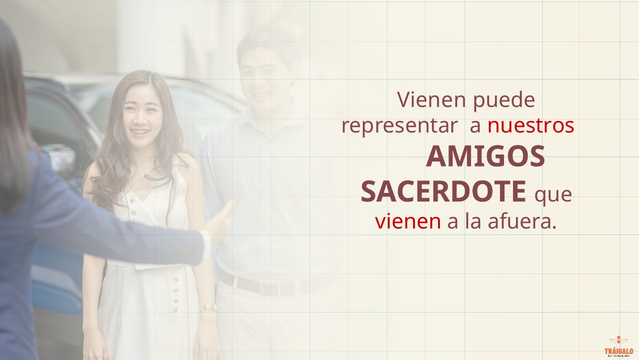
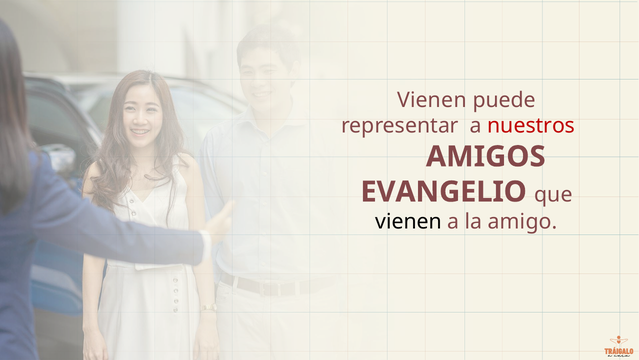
SACERDOTE: SACERDOTE -> EVANGELIO
vienen at (409, 221) colour: red -> black
afuera: afuera -> amigo
